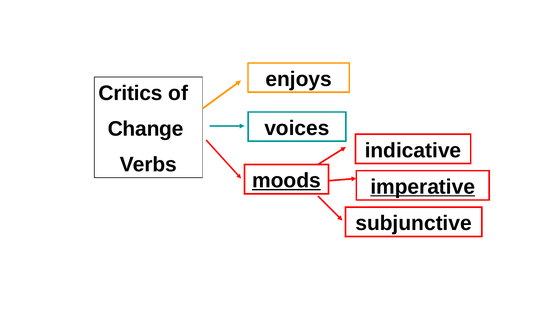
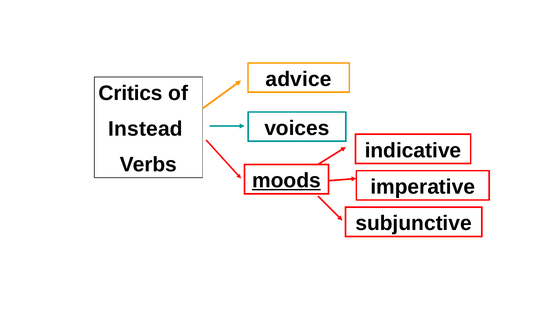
enjoys: enjoys -> advice
Change: Change -> Instead
imperative underline: present -> none
